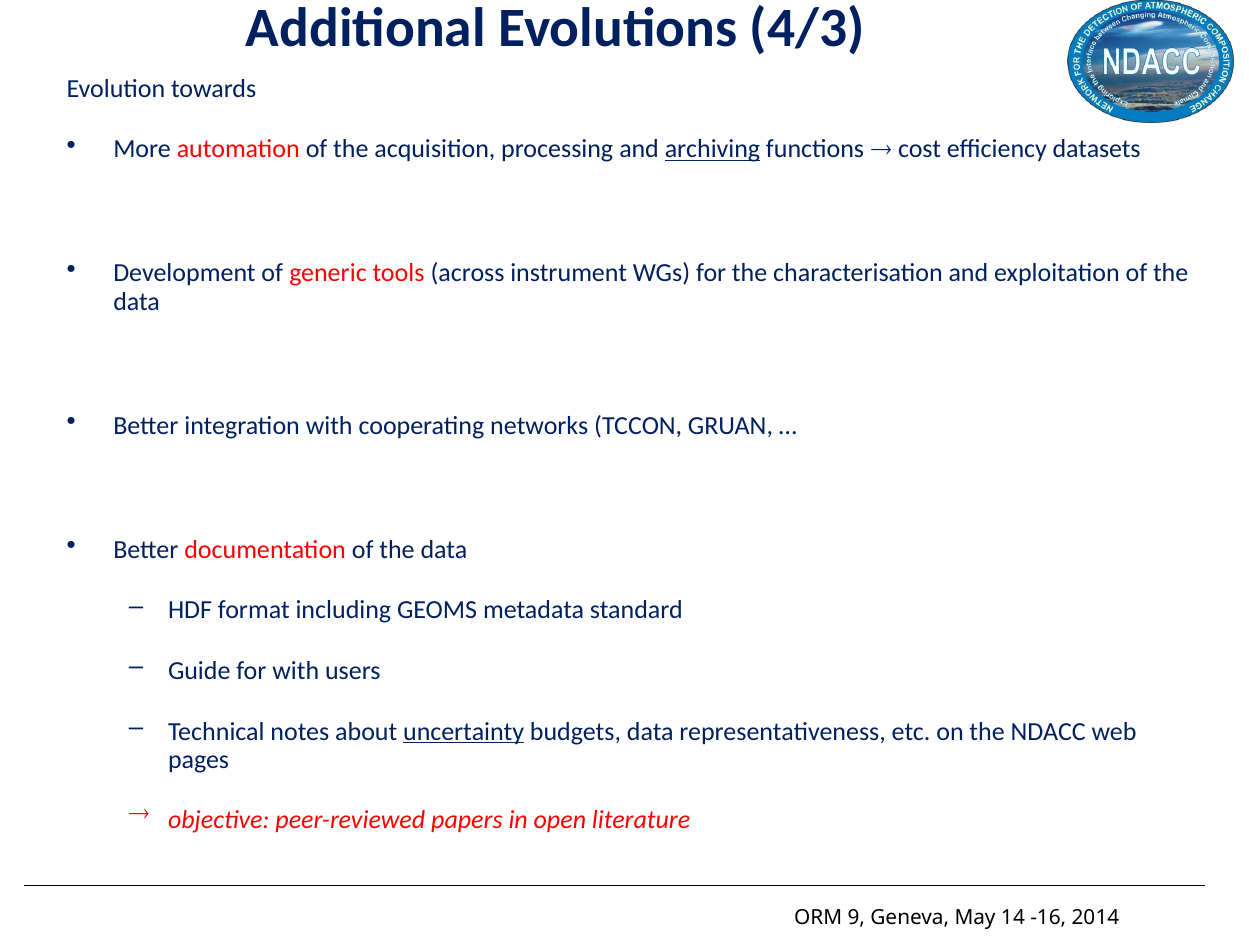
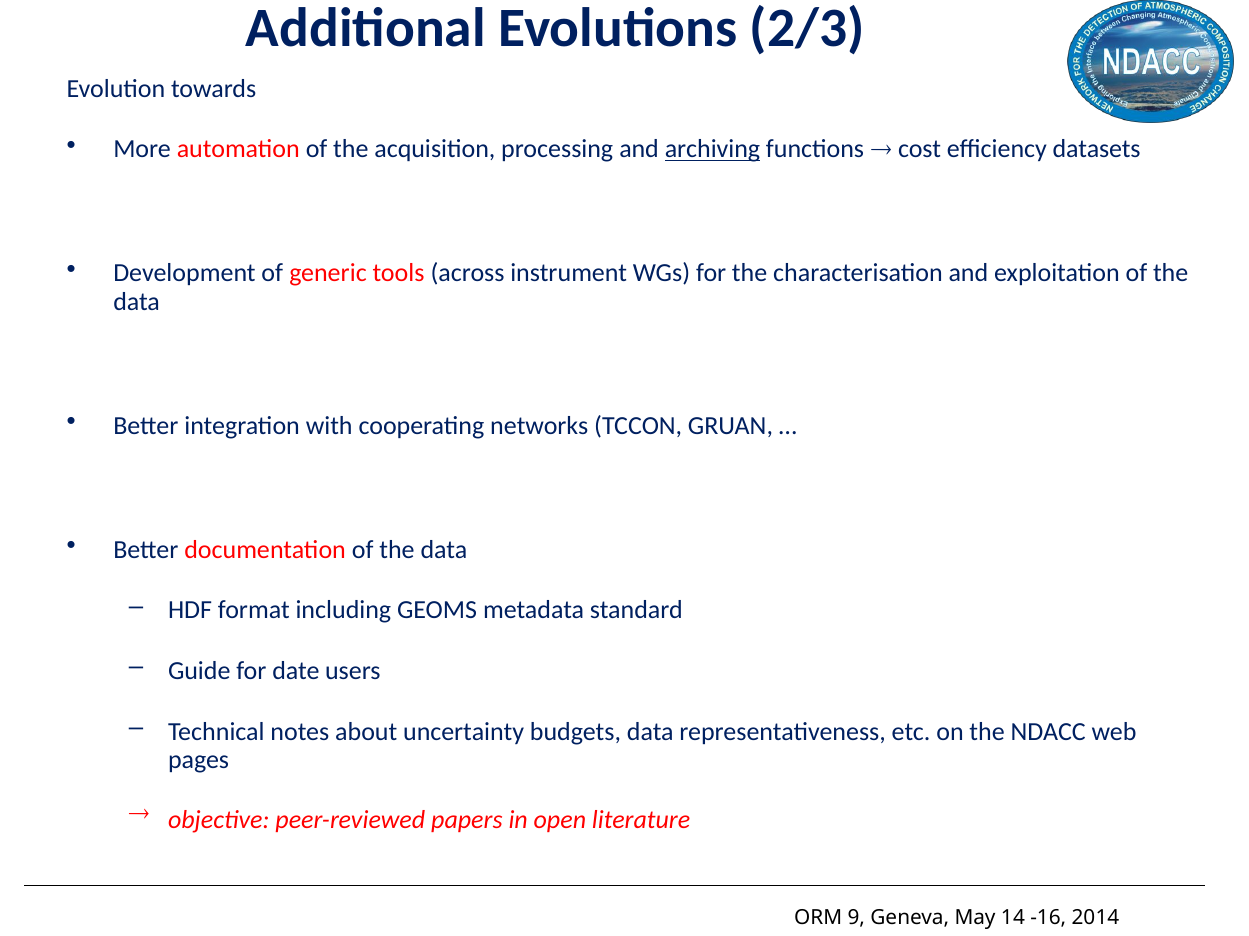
4/3: 4/3 -> 2/3
for with: with -> date
uncertainty underline: present -> none
